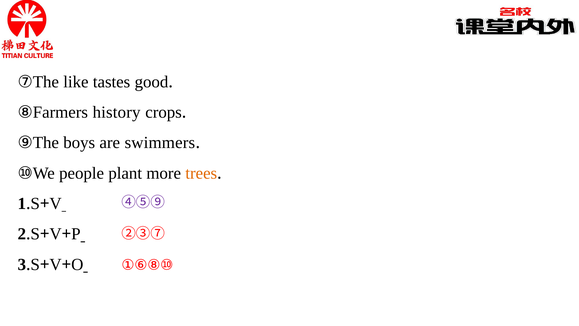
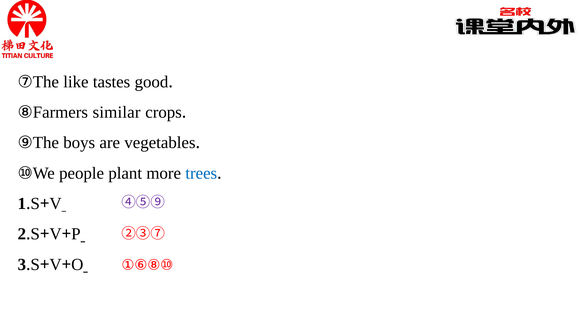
history: history -> similar
swimmers: swimmers -> vegetables
trees colour: orange -> blue
